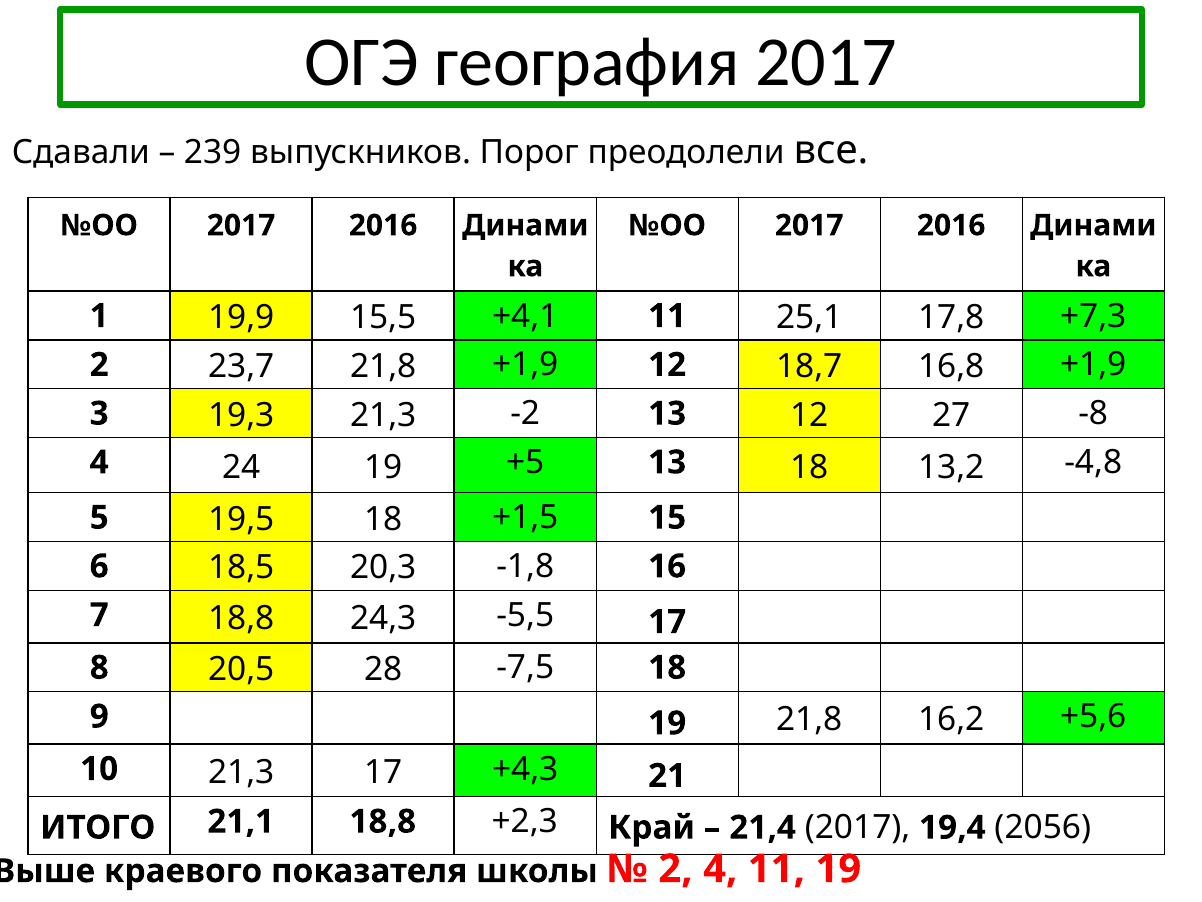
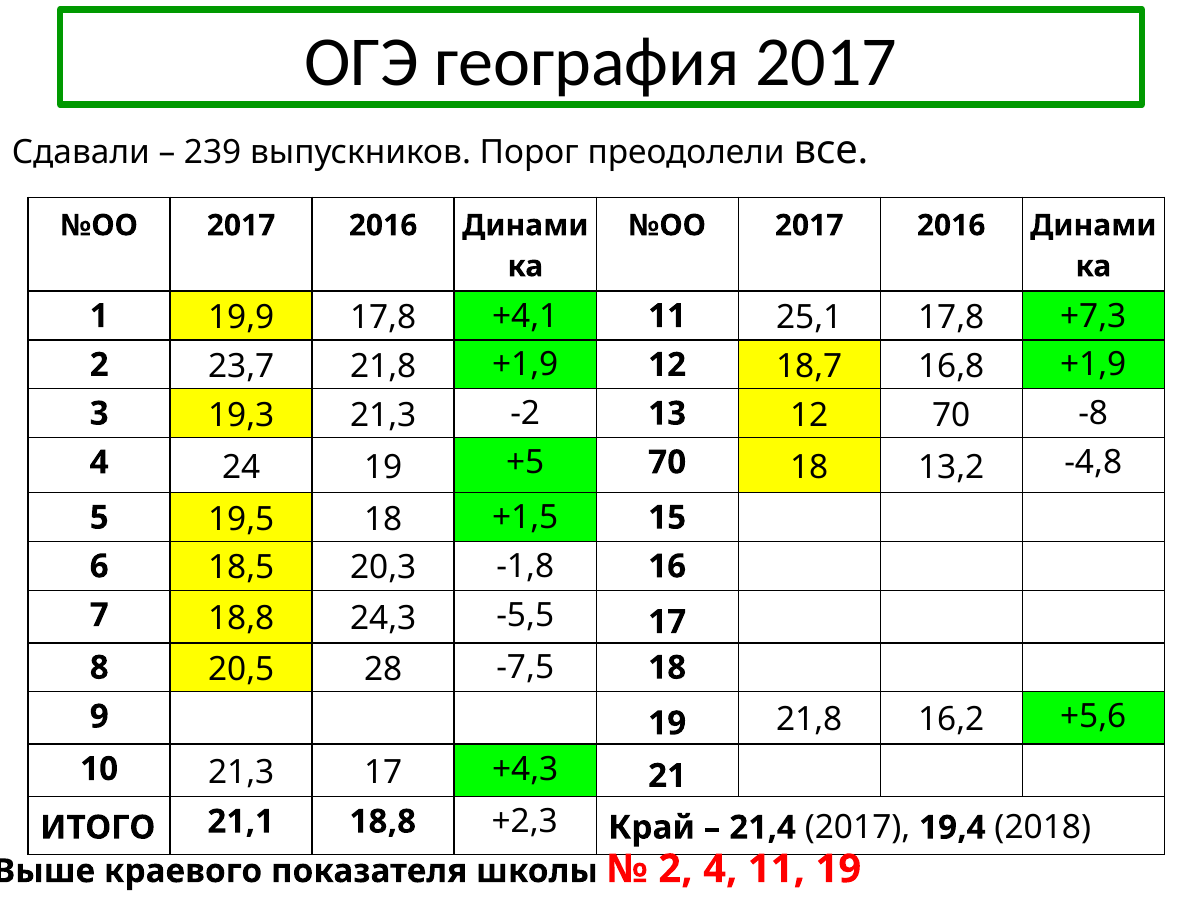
19,9 15,5: 15,5 -> 17,8
12 27: 27 -> 70
+5 13: 13 -> 70
2056: 2056 -> 2018
